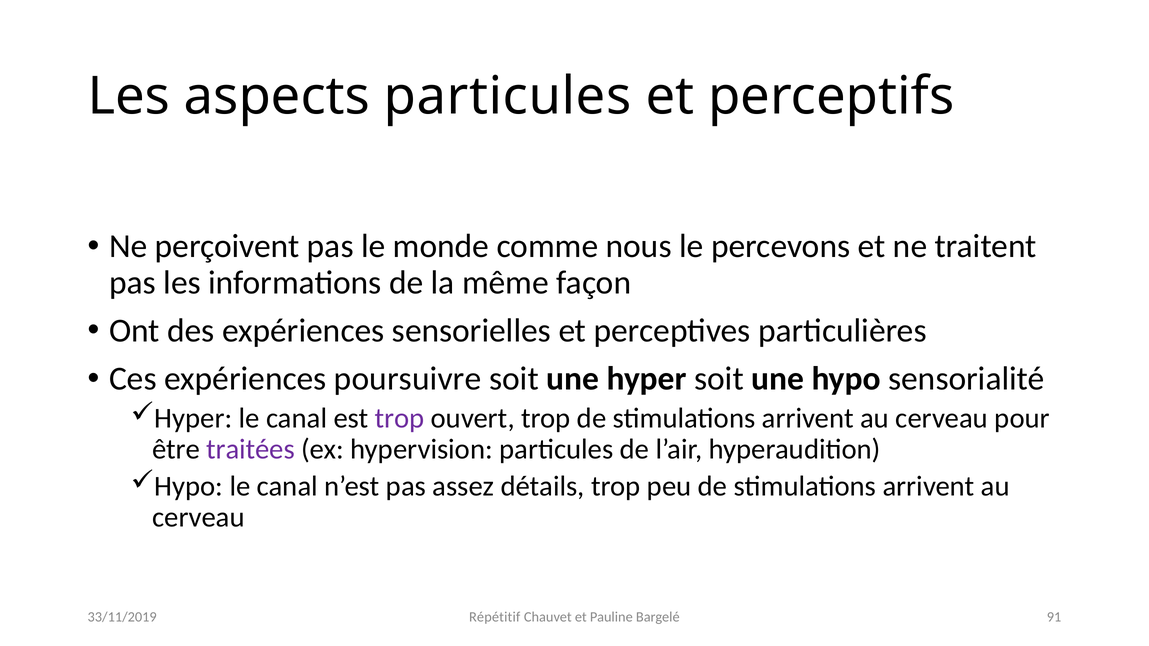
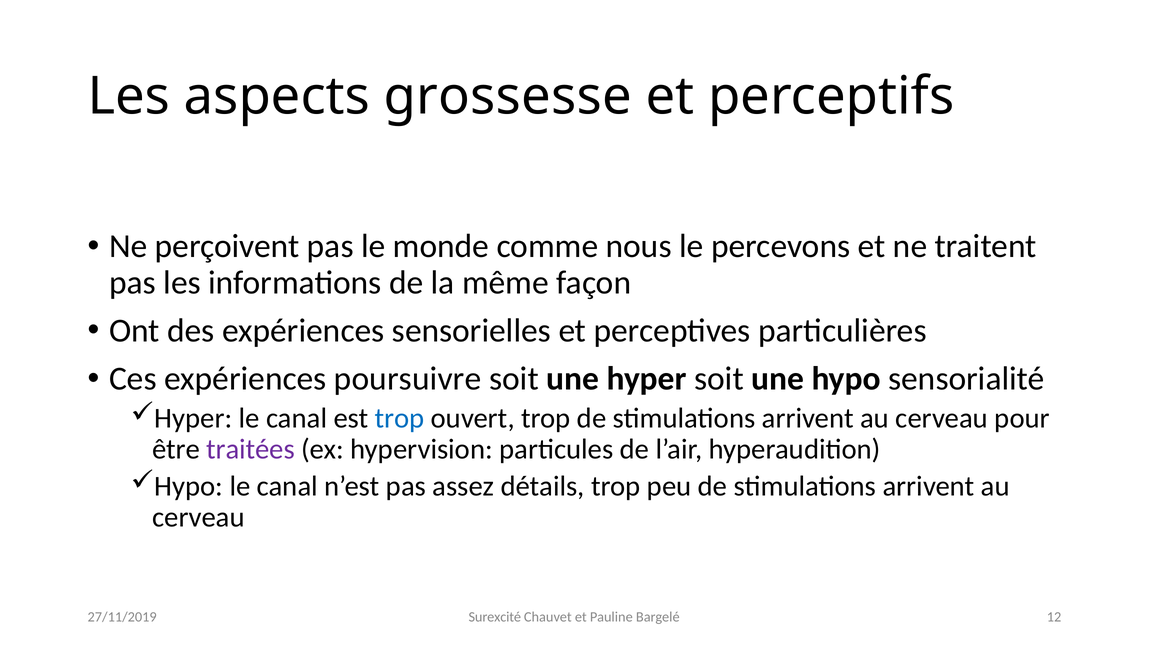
aspects particules: particules -> grossesse
trop at (400, 419) colour: purple -> blue
Répétitif: Répétitif -> Surexcité
91: 91 -> 12
33/11/2019: 33/11/2019 -> 27/11/2019
